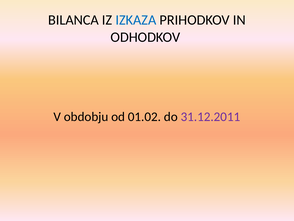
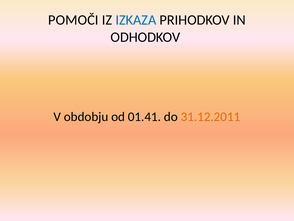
BILANCA: BILANCA -> POMOČI
01.02: 01.02 -> 01.41
31.12.2011 colour: purple -> orange
